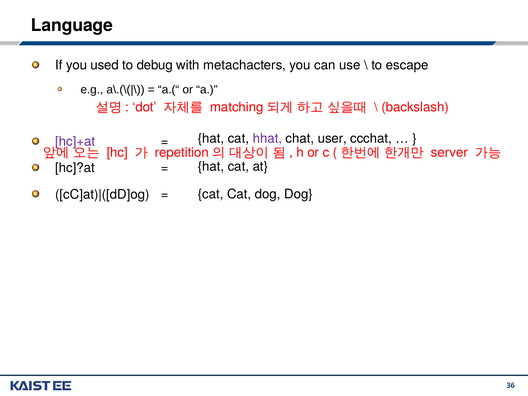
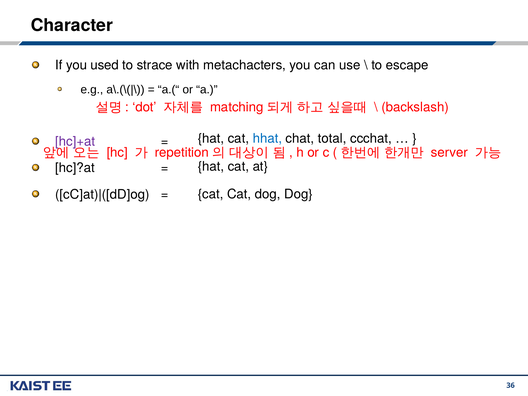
Language: Language -> Character
debug: debug -> strace
hhat colour: purple -> blue
user: user -> total
